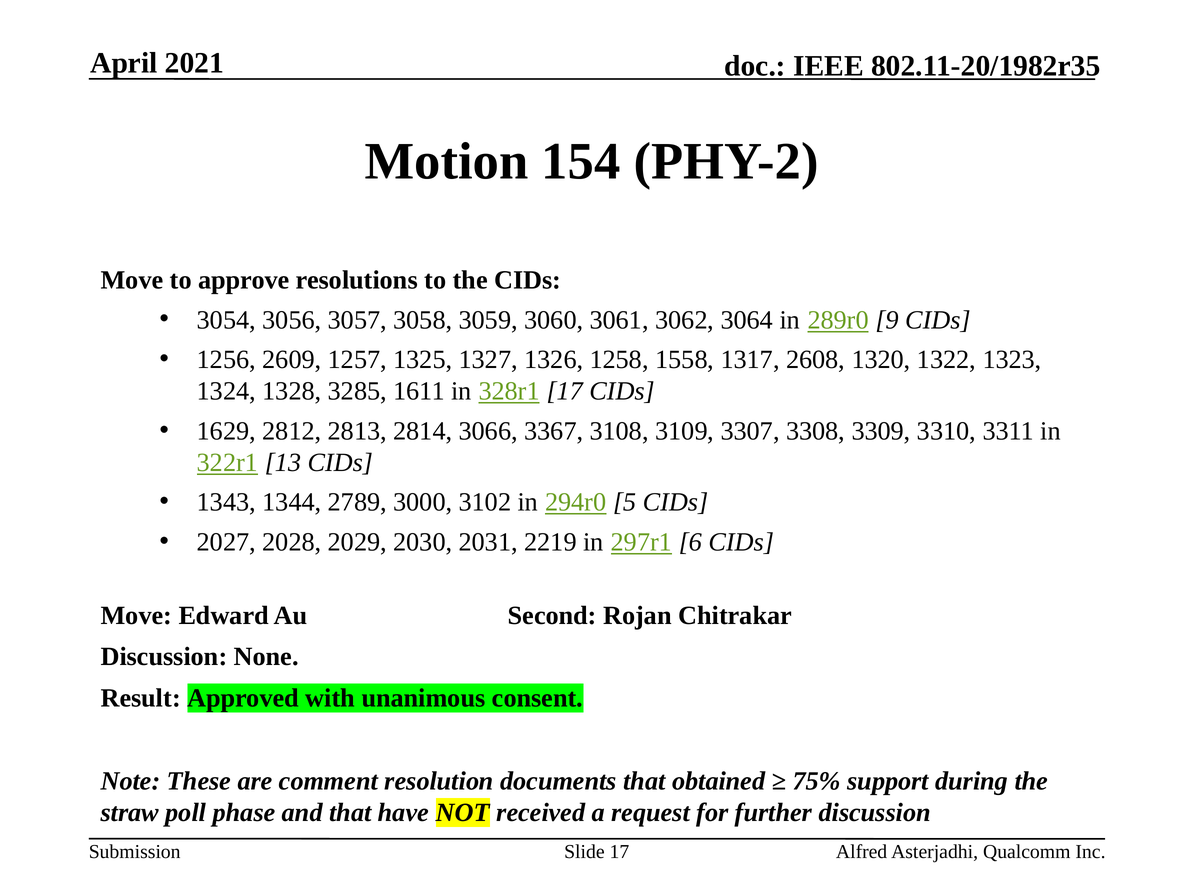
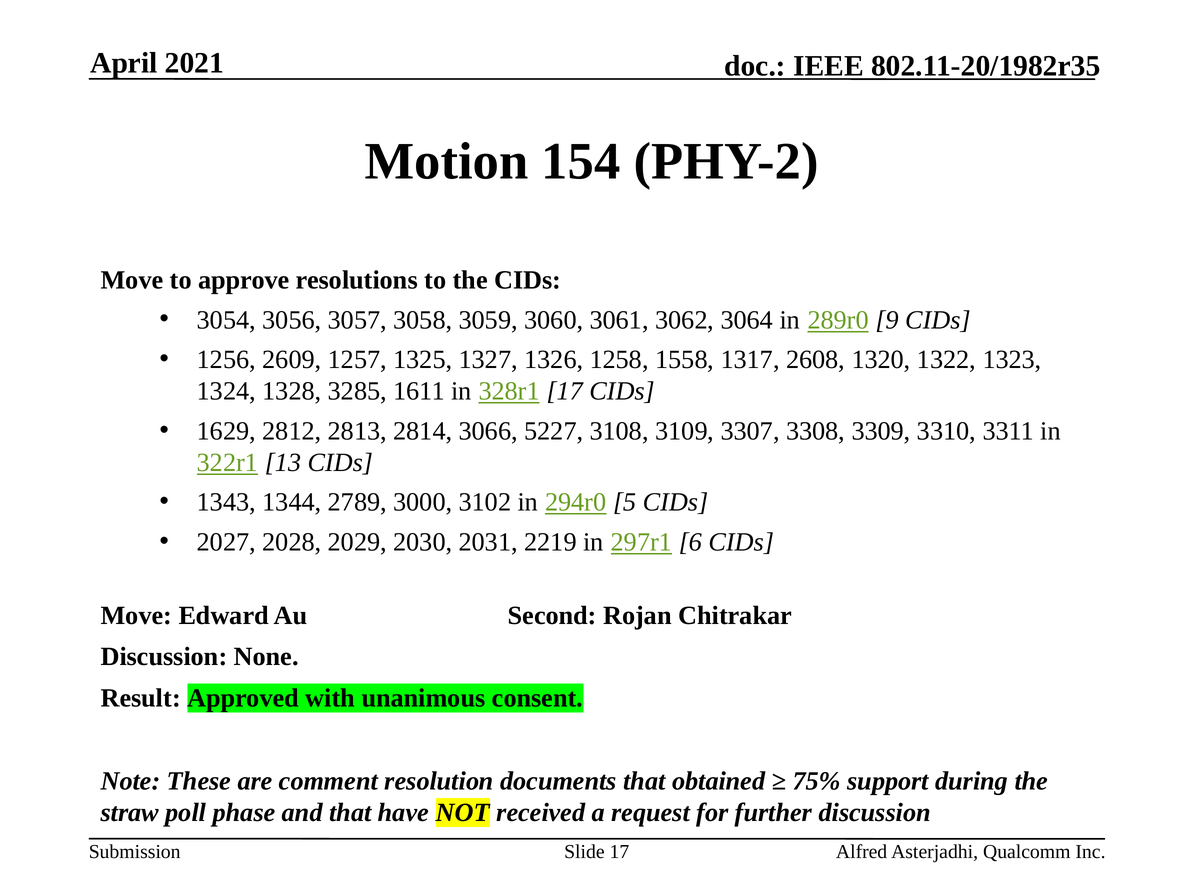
3367: 3367 -> 5227
